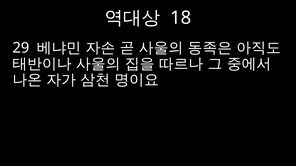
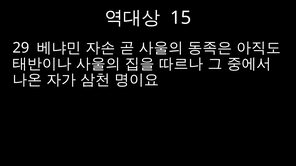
18: 18 -> 15
